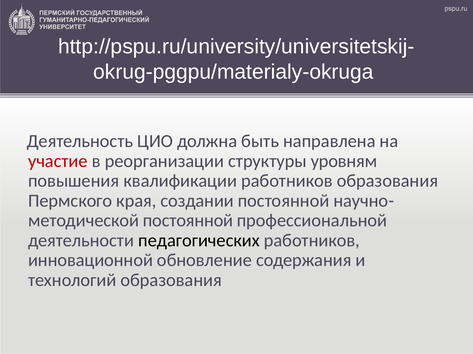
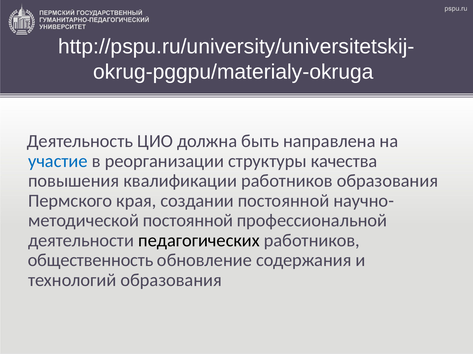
участие colour: red -> blue
уровням: уровням -> качества
инновационной: инновационной -> общественность
